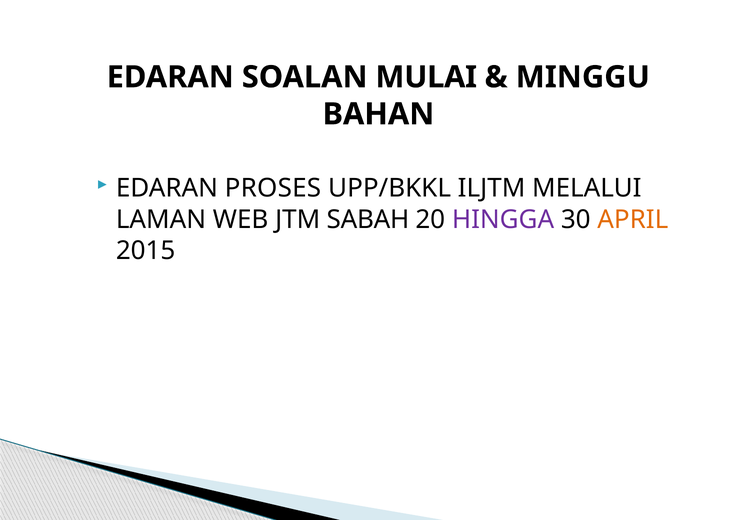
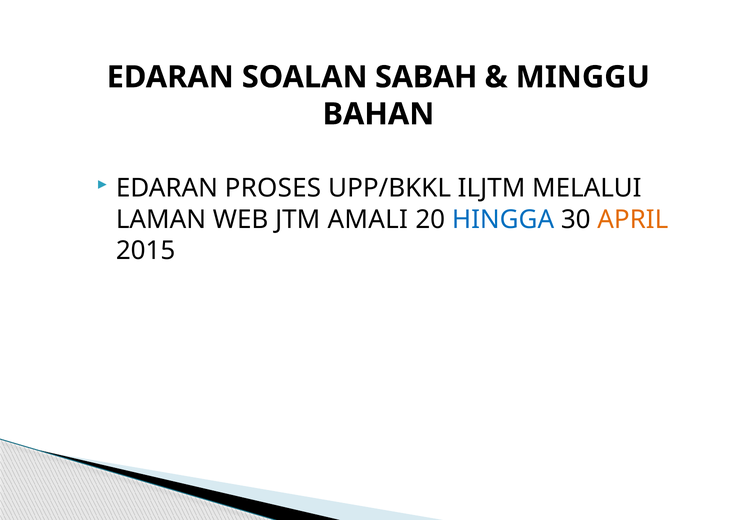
MULAI: MULAI -> SABAH
SABAH: SABAH -> AMALI
HINGGA colour: purple -> blue
